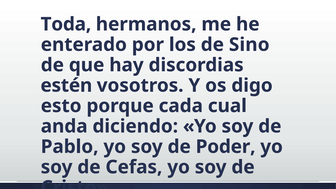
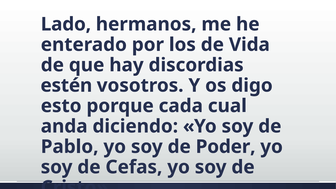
Toda: Toda -> Lado
Sino: Sino -> Vida
